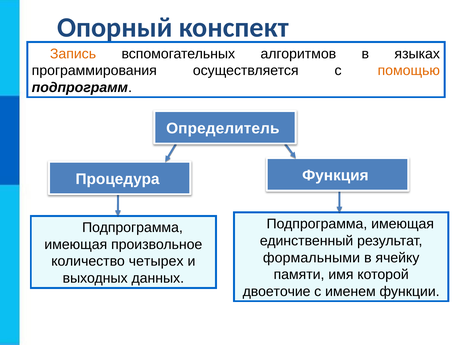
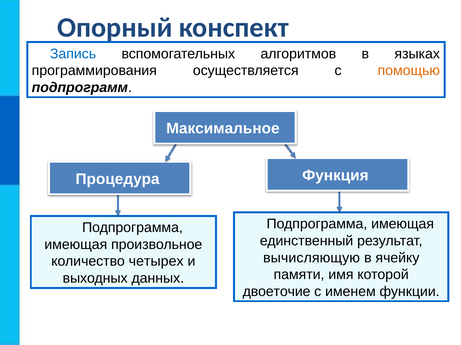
Запись colour: orange -> blue
Определитель: Определитель -> Максимальное
формальными: формальными -> вычисляющую
